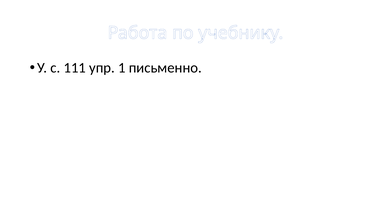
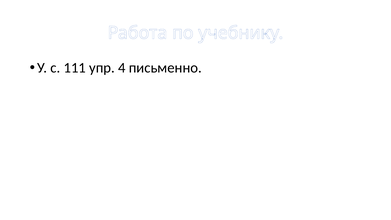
1: 1 -> 4
